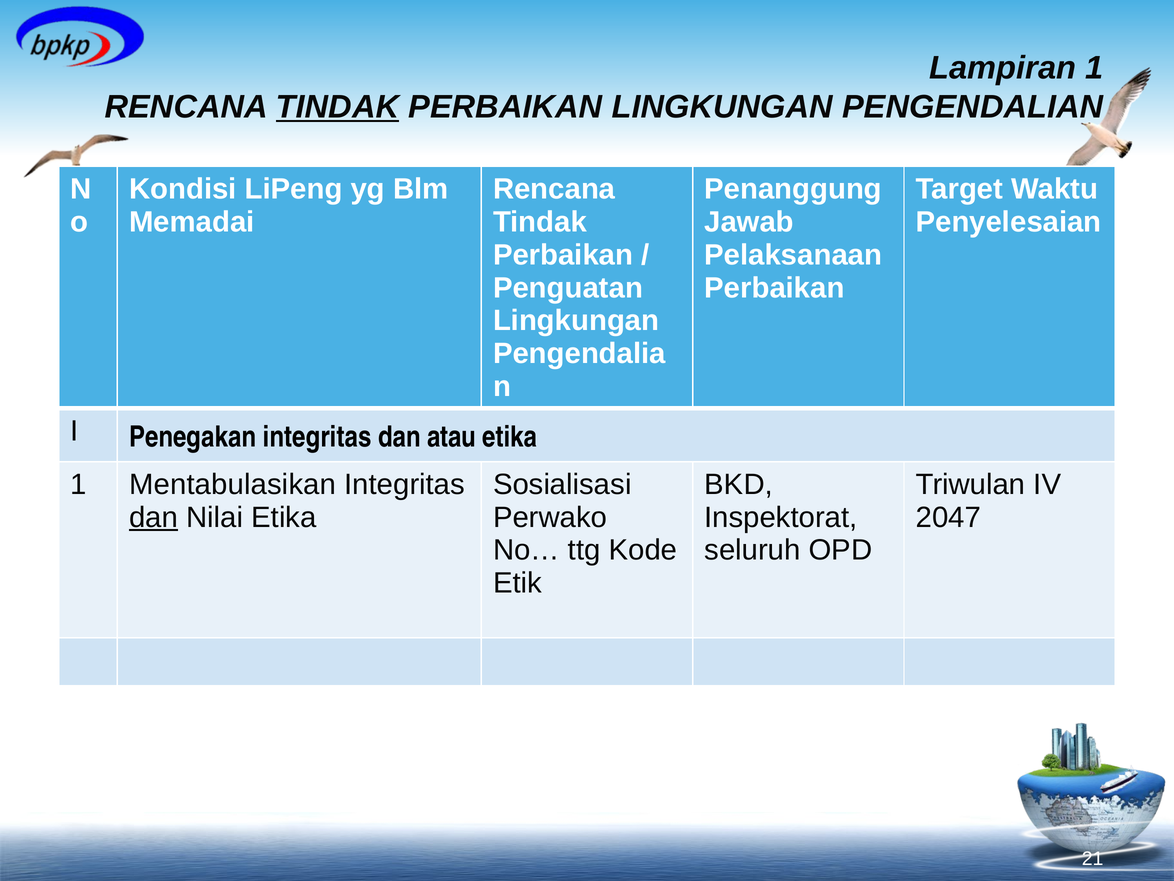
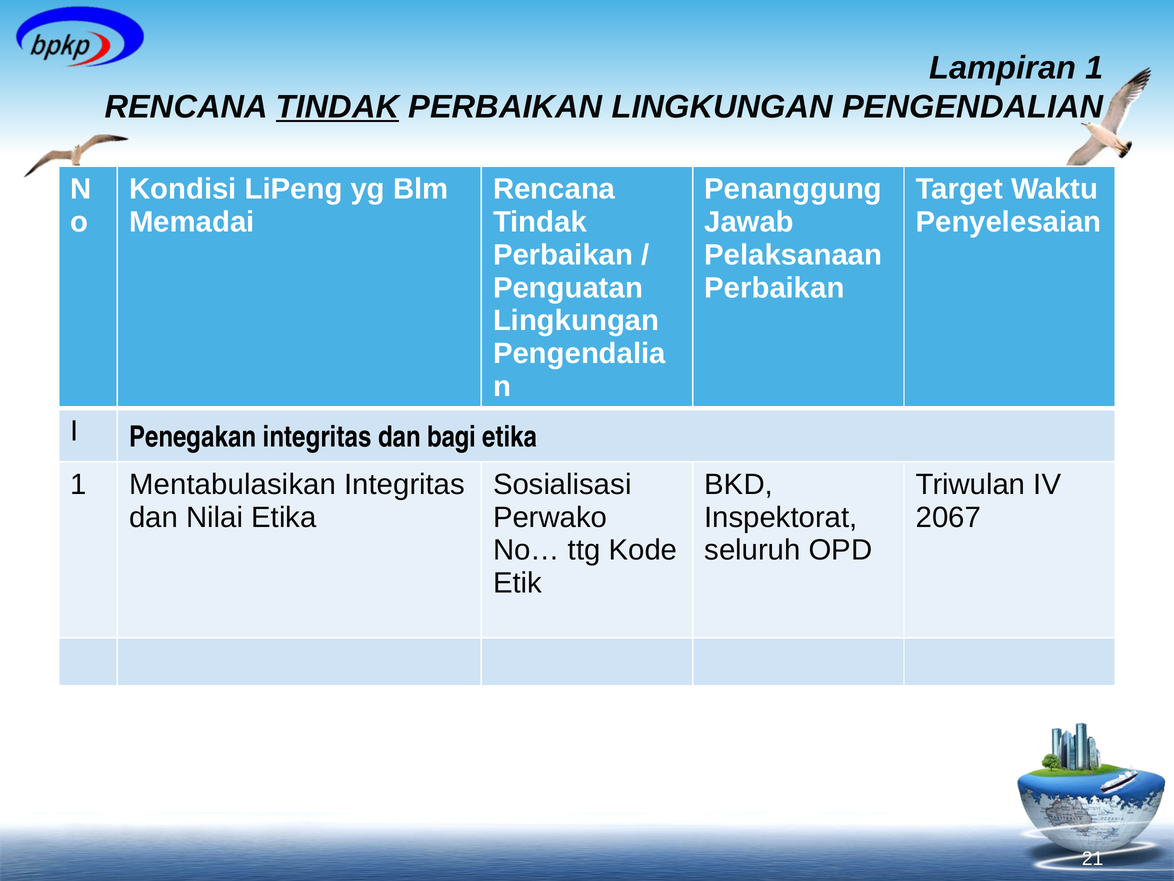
atau: atau -> bagi
dan at (154, 517) underline: present -> none
2047: 2047 -> 2067
